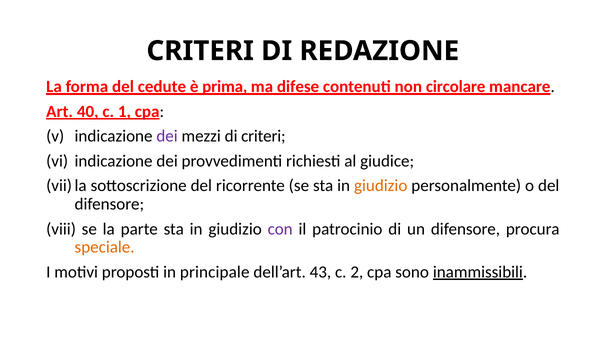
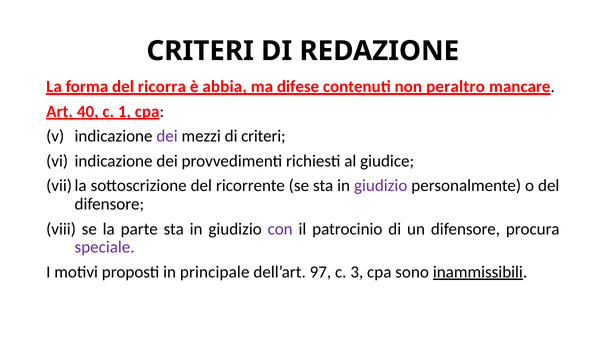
cedute: cedute -> ricorra
prima: prima -> abbia
circolare: circolare -> peraltro
giudizio at (381, 186) colour: orange -> purple
speciale colour: orange -> purple
43: 43 -> 97
2: 2 -> 3
